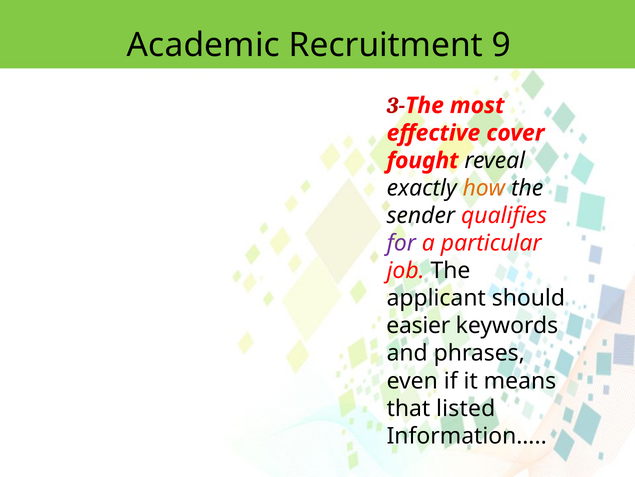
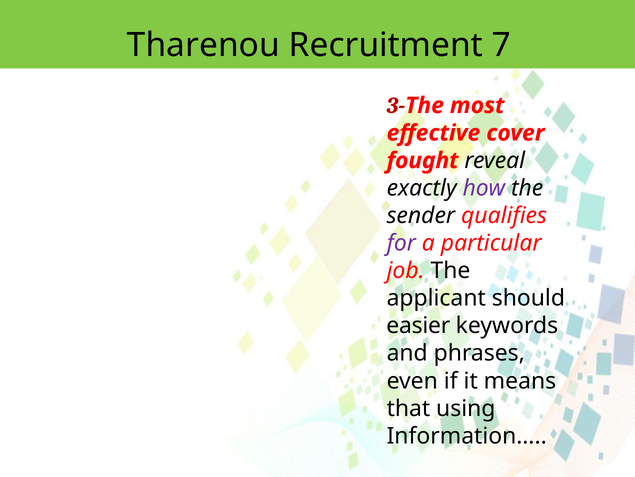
Academic: Academic -> Tharenou
9: 9 -> 7
how colour: orange -> purple
listed: listed -> using
